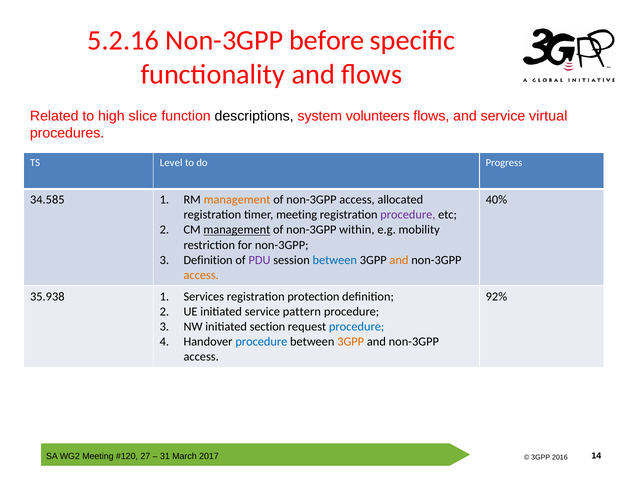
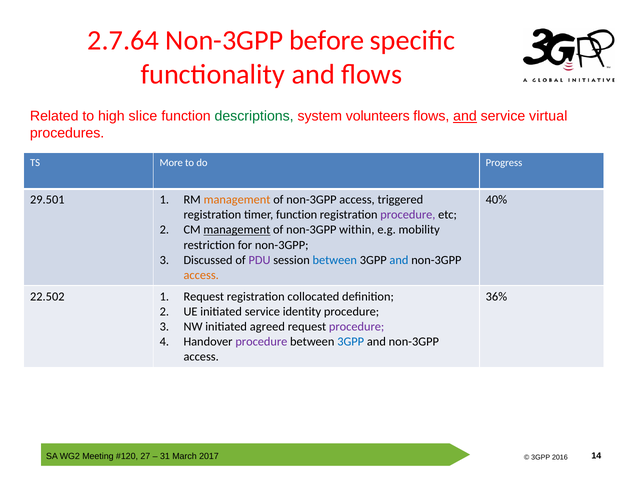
5.2.16: 5.2.16 -> 2.7.64
descriptions colour: black -> green
and at (465, 116) underline: none -> present
Level: Level -> More
34.585: 34.585 -> 29.501
allocated: allocated -> triggered
timer meeting: meeting -> function
Definition at (208, 260): Definition -> Discussed
and at (399, 260) colour: orange -> blue
35.938: 35.938 -> 22.502
Services at (204, 296): Services -> Request
protection: protection -> collocated
92%: 92% -> 36%
pattern: pattern -> identity
section: section -> agreed
procedure at (357, 327) colour: blue -> purple
procedure at (261, 342) colour: blue -> purple
3GPP at (351, 342) colour: orange -> blue
